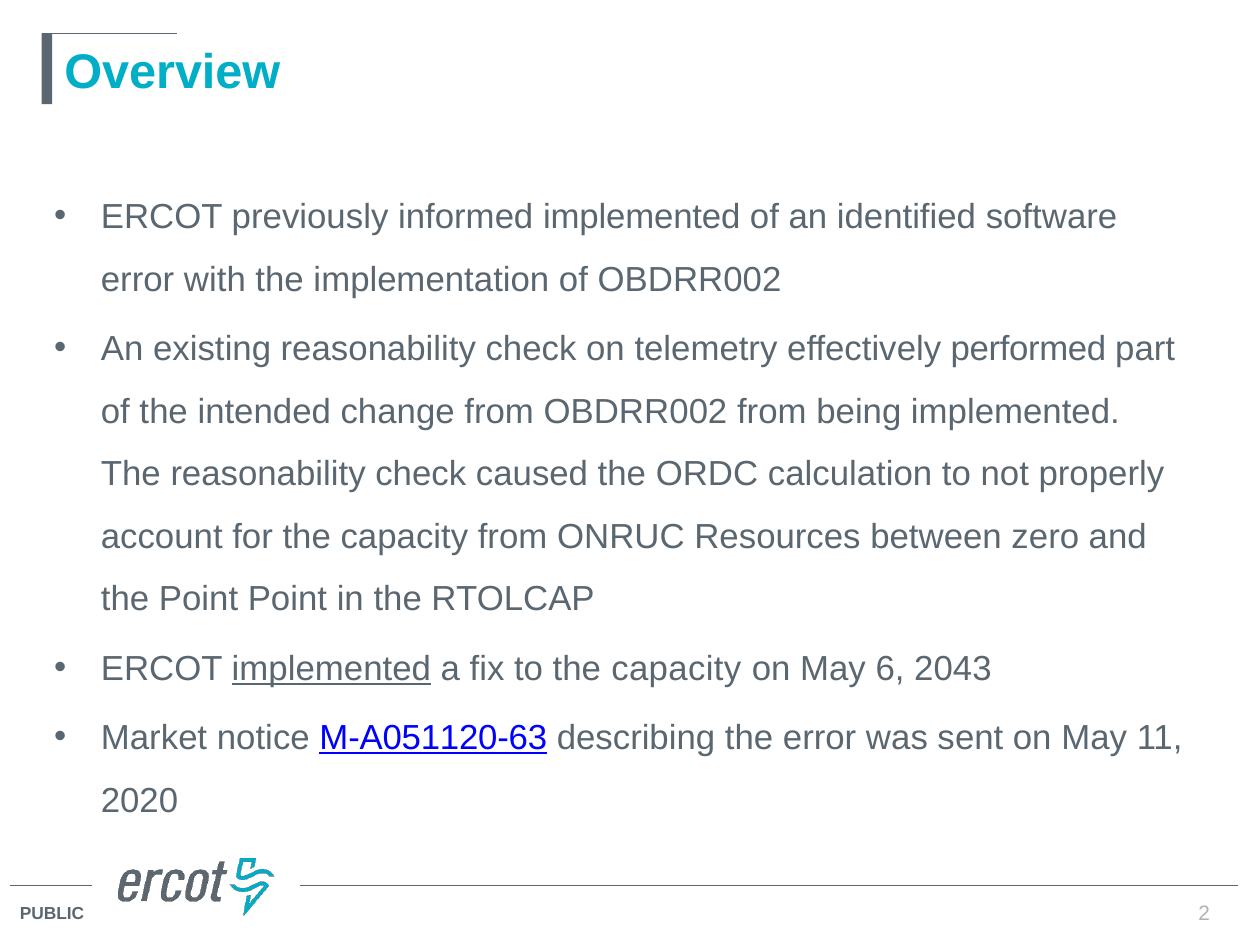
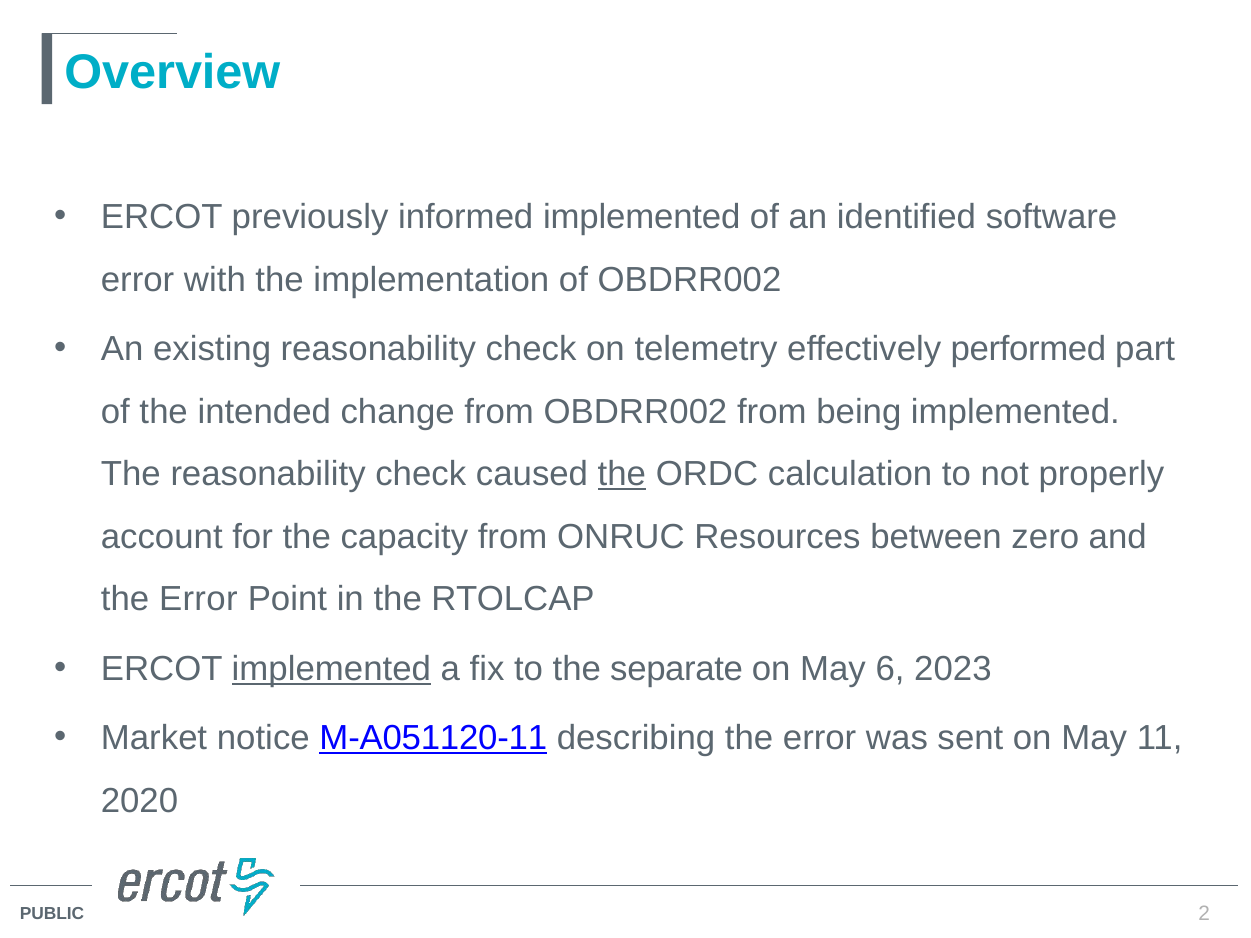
the at (622, 474) underline: none -> present
Point at (199, 599): Point -> Error
to the capacity: capacity -> separate
2043: 2043 -> 2023
M-A051120-63: M-A051120-63 -> M-A051120-11
